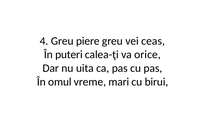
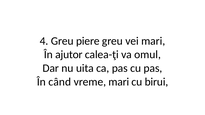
vei ceas: ceas -> mari
puteri: puteri -> ajutor
orice: orice -> omul
omul: omul -> când
